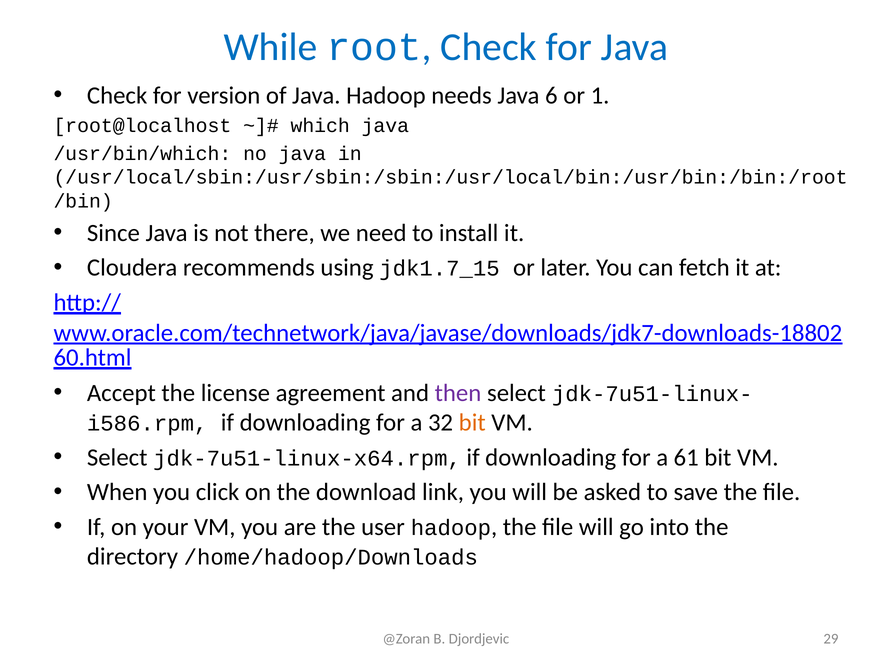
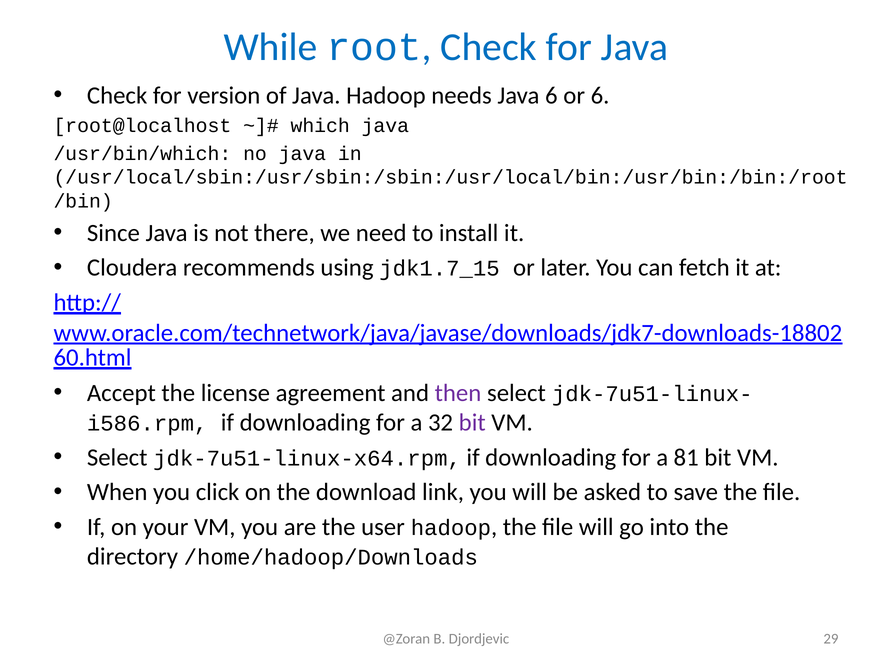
or 1: 1 -> 6
bit at (472, 423) colour: orange -> purple
61: 61 -> 81
